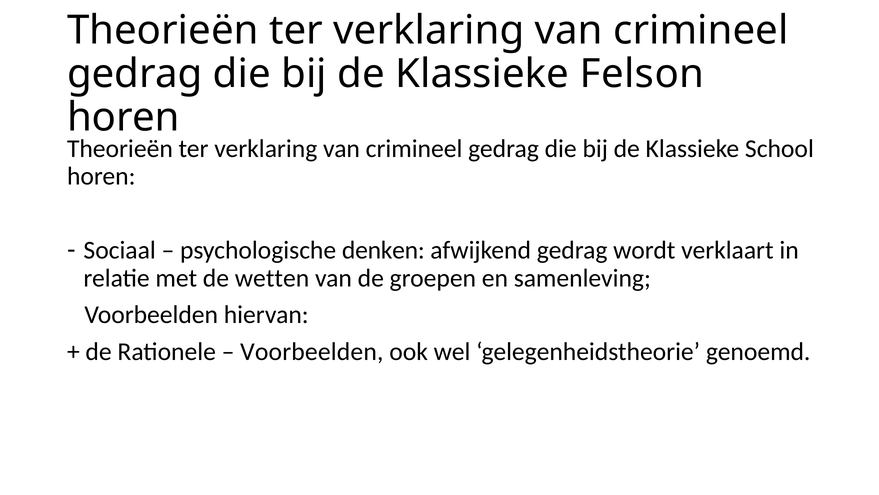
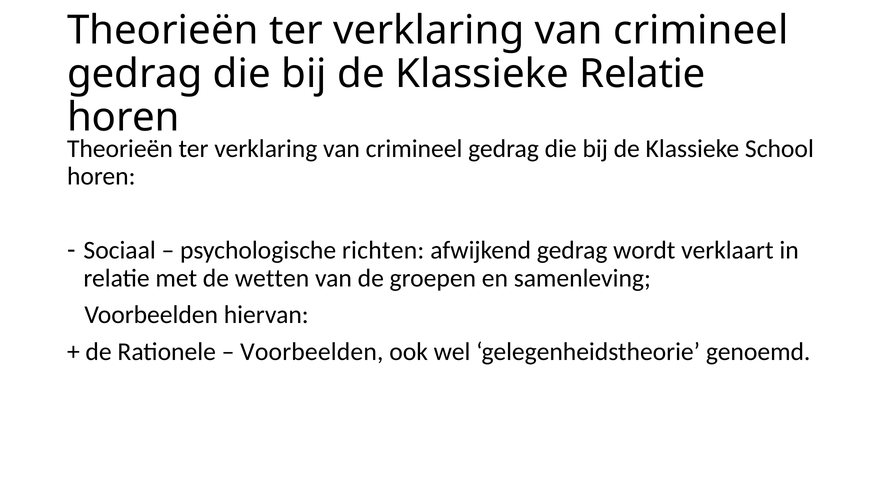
Klassieke Felson: Felson -> Relatie
denken: denken -> richten
